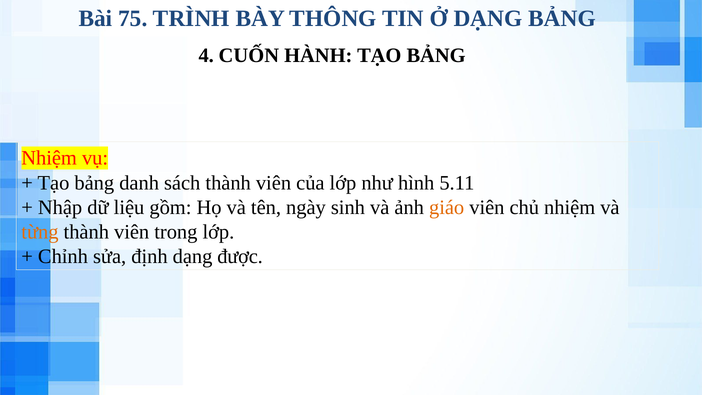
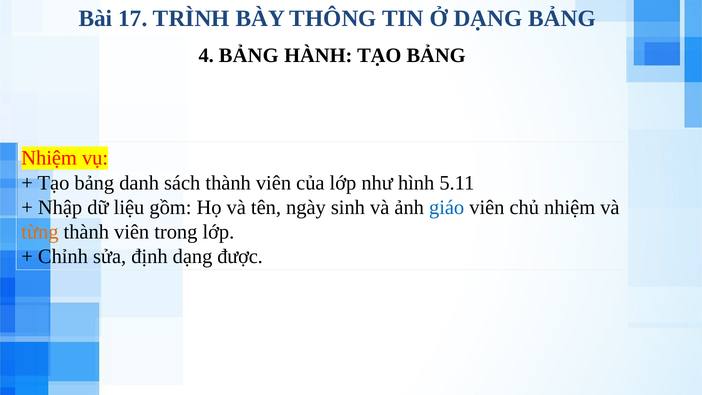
75: 75 -> 17
4 CUỐN: CUỐN -> BẢNG
giáo colour: orange -> blue
